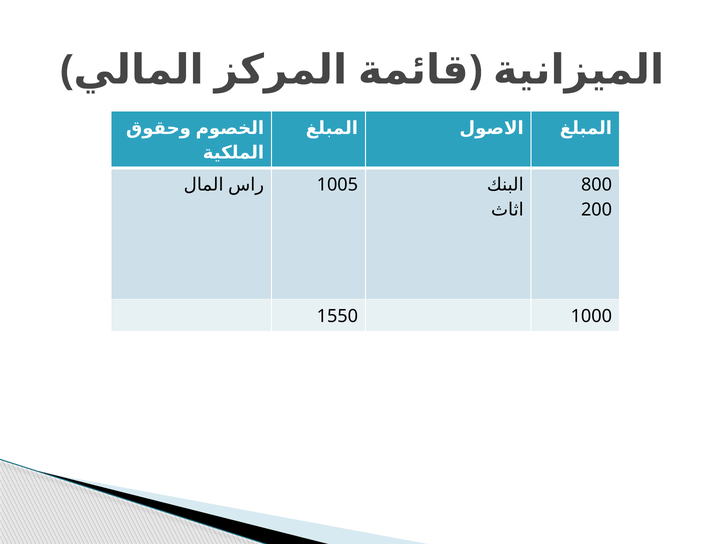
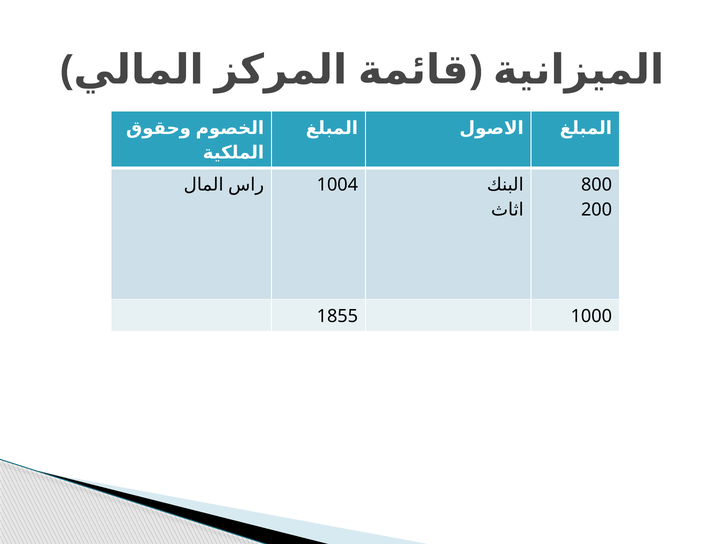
1005: 1005 -> 1004
1550: 1550 -> 1855
